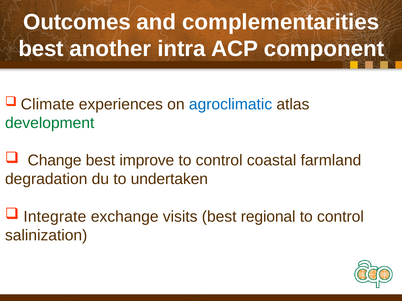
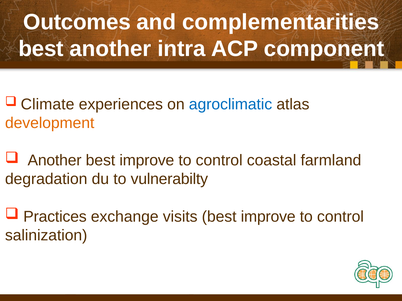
development colour: green -> orange
Change at (55, 161): Change -> Another
undertaken: undertaken -> vulnerabilty
Integrate: Integrate -> Practices
visits best regional: regional -> improve
